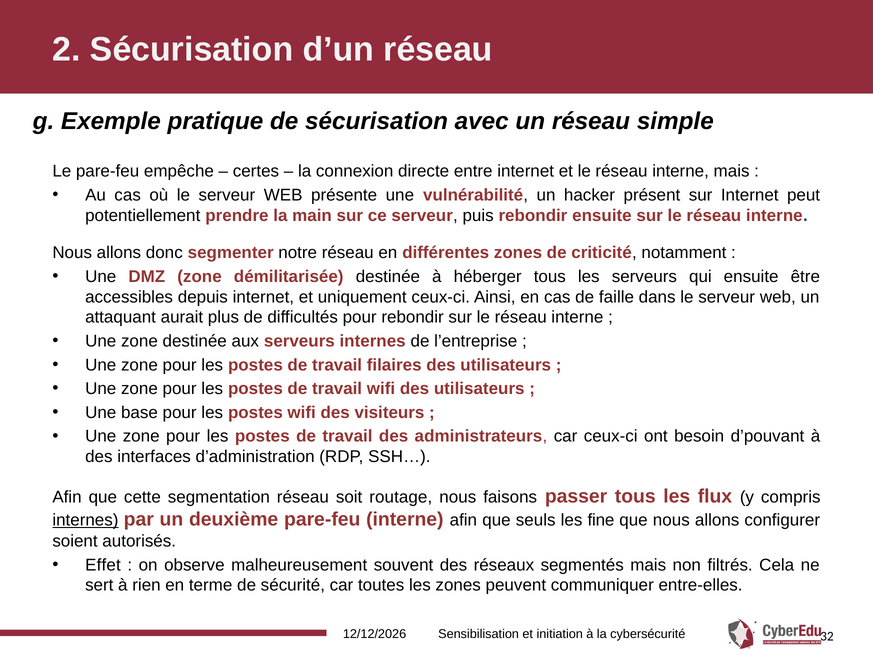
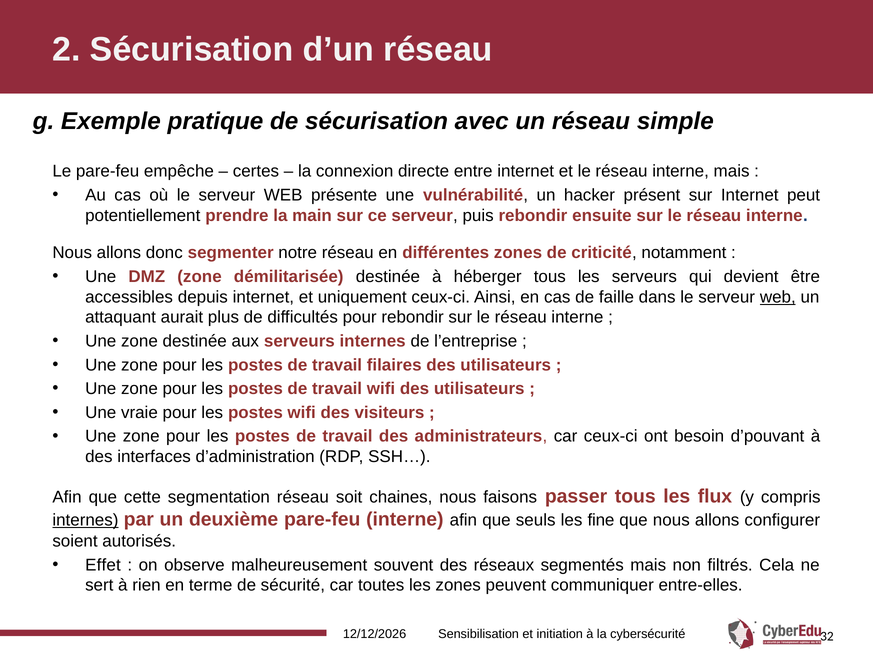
qui ensuite: ensuite -> devient
web at (778, 297) underline: none -> present
base: base -> vraie
routage: routage -> chaines
